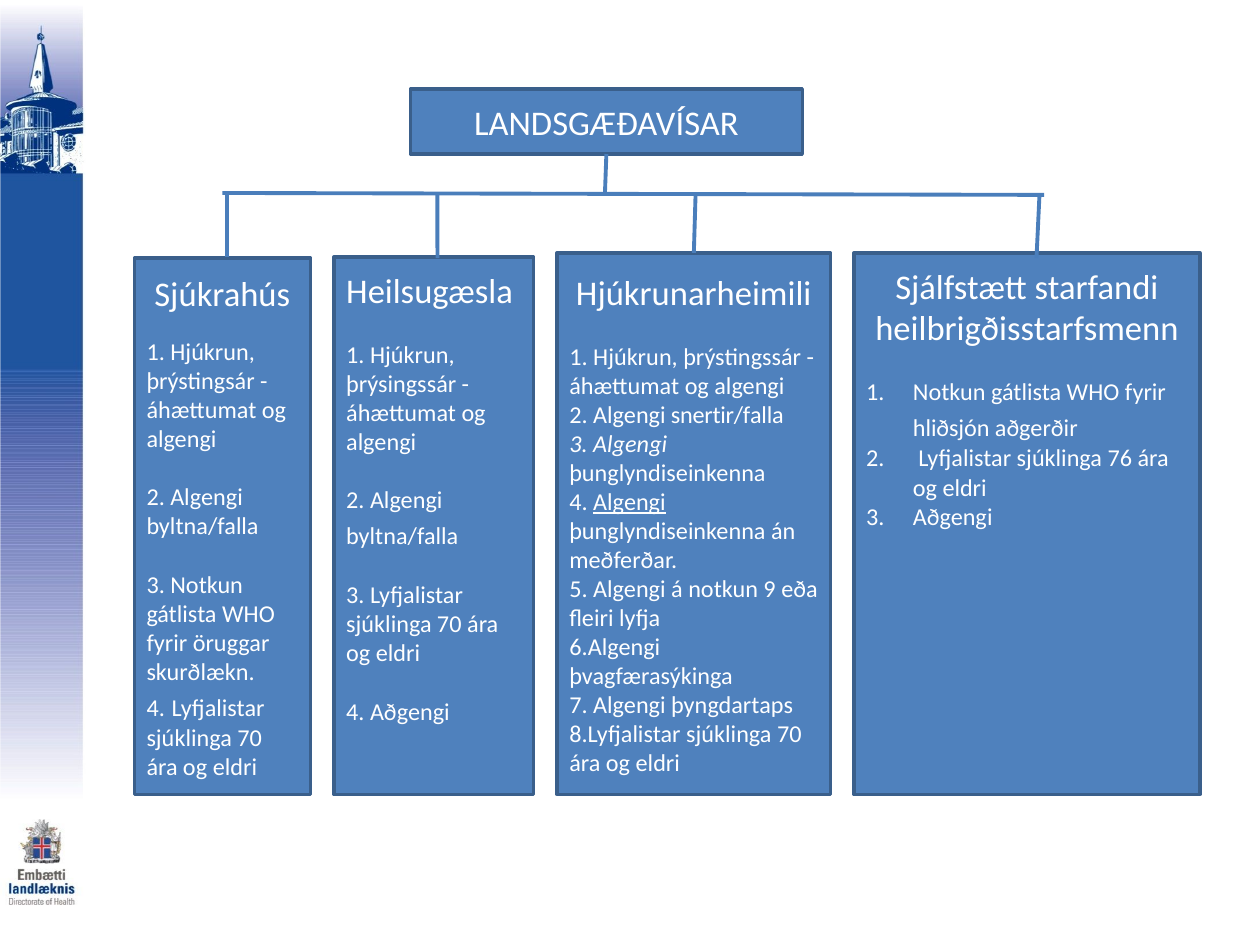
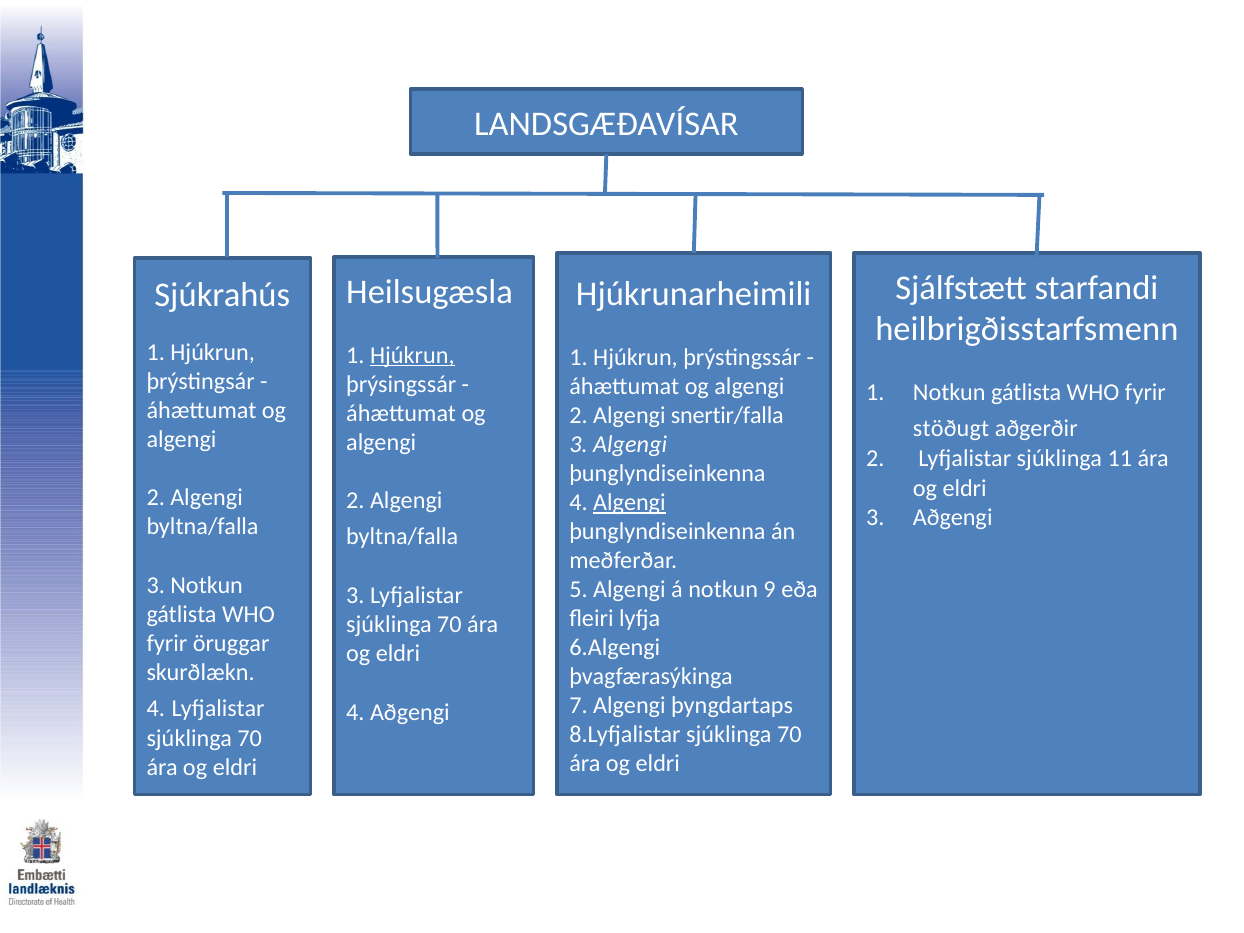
Hjúkrun at (412, 355) underline: none -> present
hliðsjón: hliðsjón -> stöðugt
76: 76 -> 11
